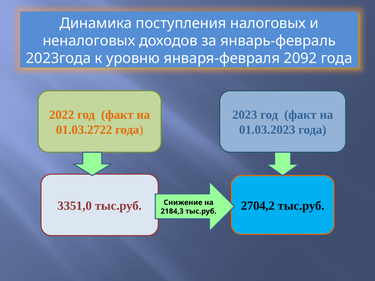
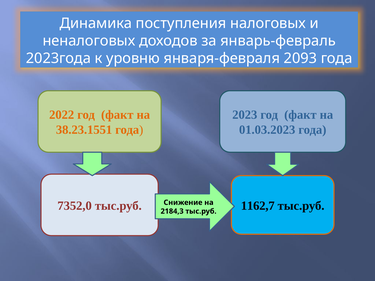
2092: 2092 -> 2093
01.03.2722: 01.03.2722 -> 38.23.1551
3351,0: 3351,0 -> 7352,0
2704,2: 2704,2 -> 1162,7
